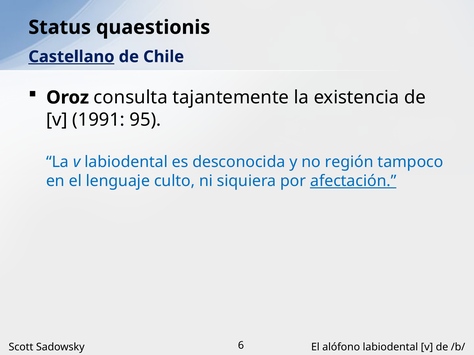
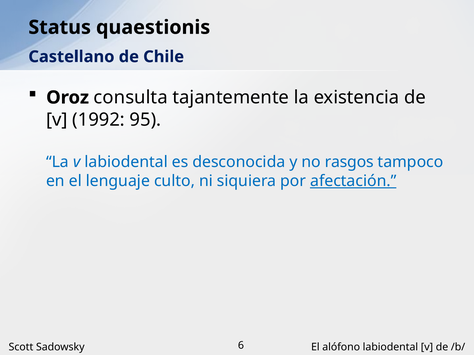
Castellano underline: present -> none
1991: 1991 -> 1992
región: región -> rasgos
